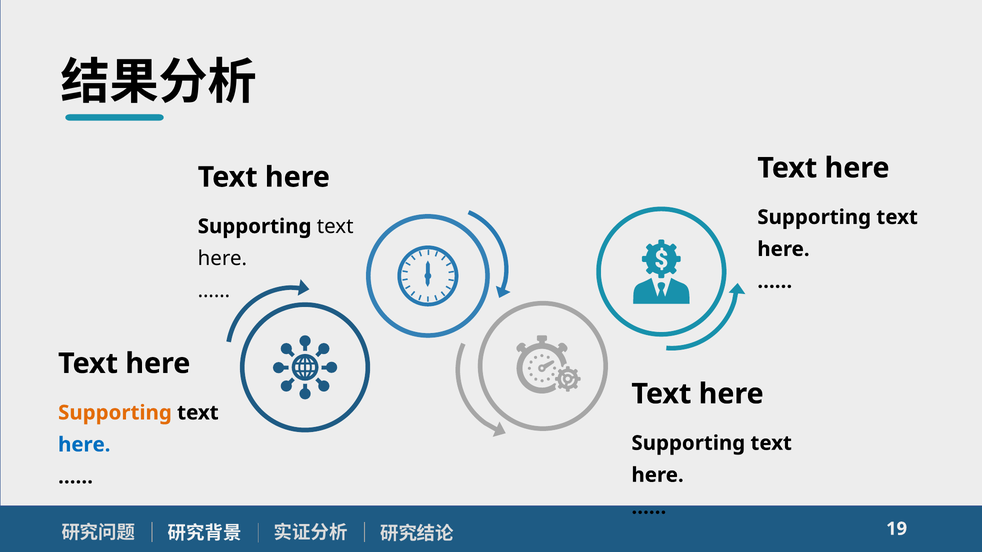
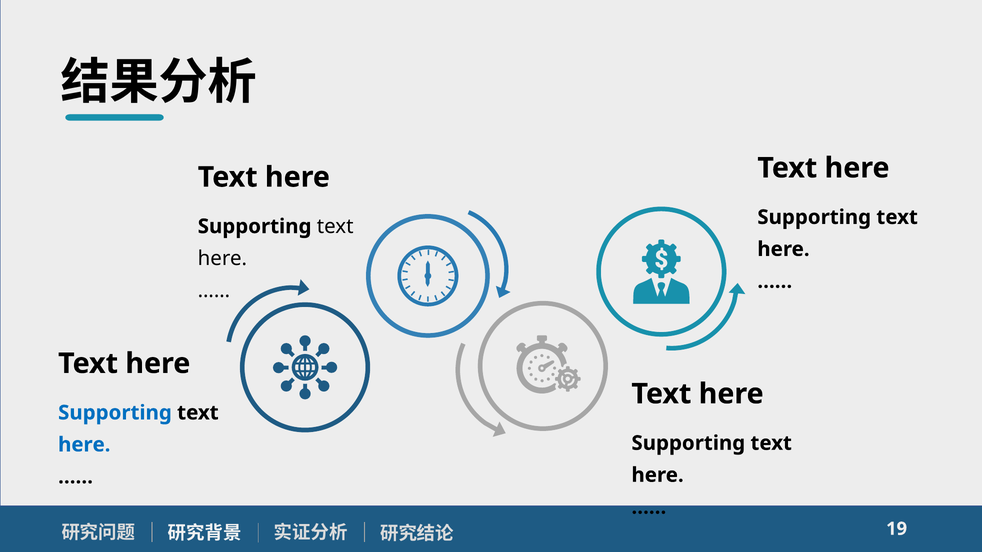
Supporting at (115, 413) colour: orange -> blue
